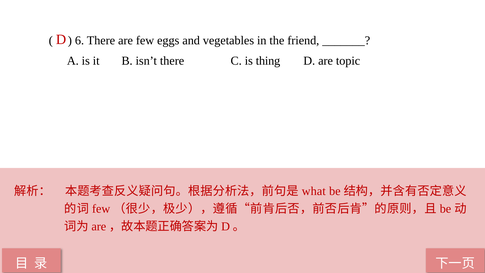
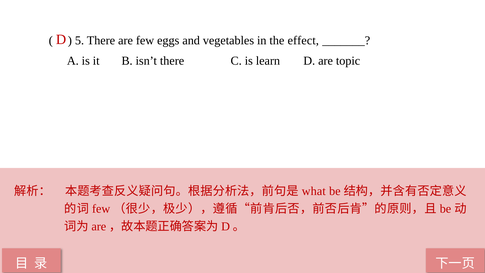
6: 6 -> 5
friend: friend -> effect
thing: thing -> learn
